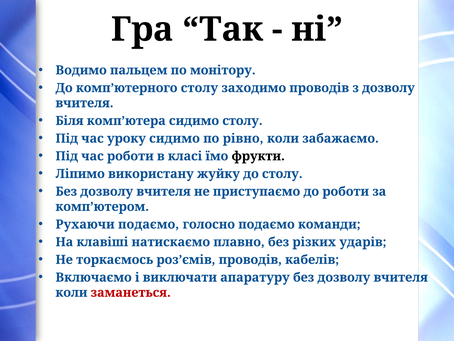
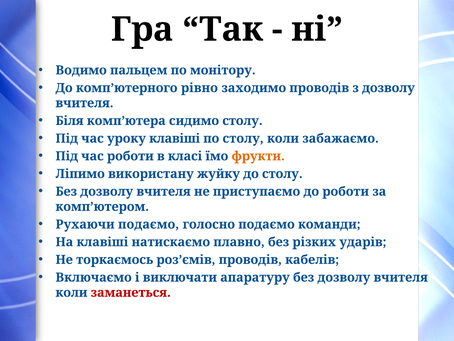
комп’ютерного столу: столу -> рівно
уроку сидимо: сидимо -> клавіші
по рівно: рівно -> столу
фрукти colour: black -> orange
